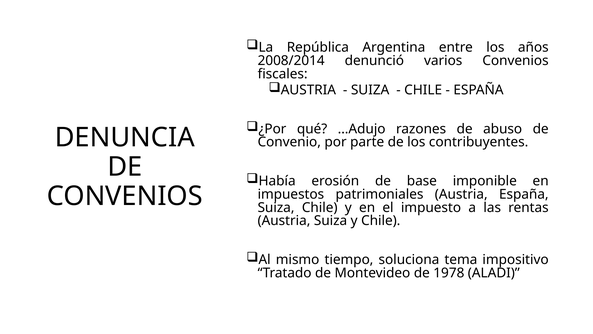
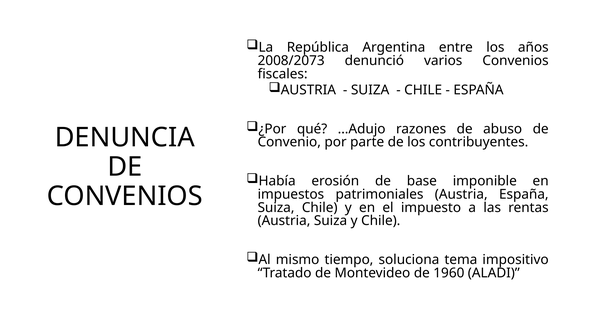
2008/2014: 2008/2014 -> 2008/2073
1978: 1978 -> 1960
